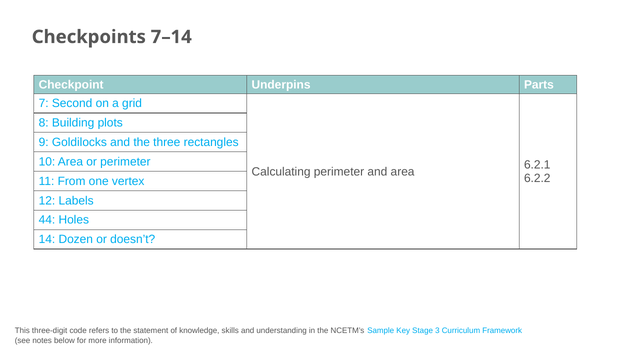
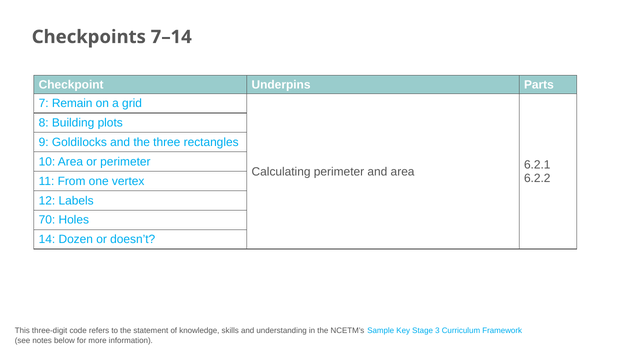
Second: Second -> Remain
44: 44 -> 70
